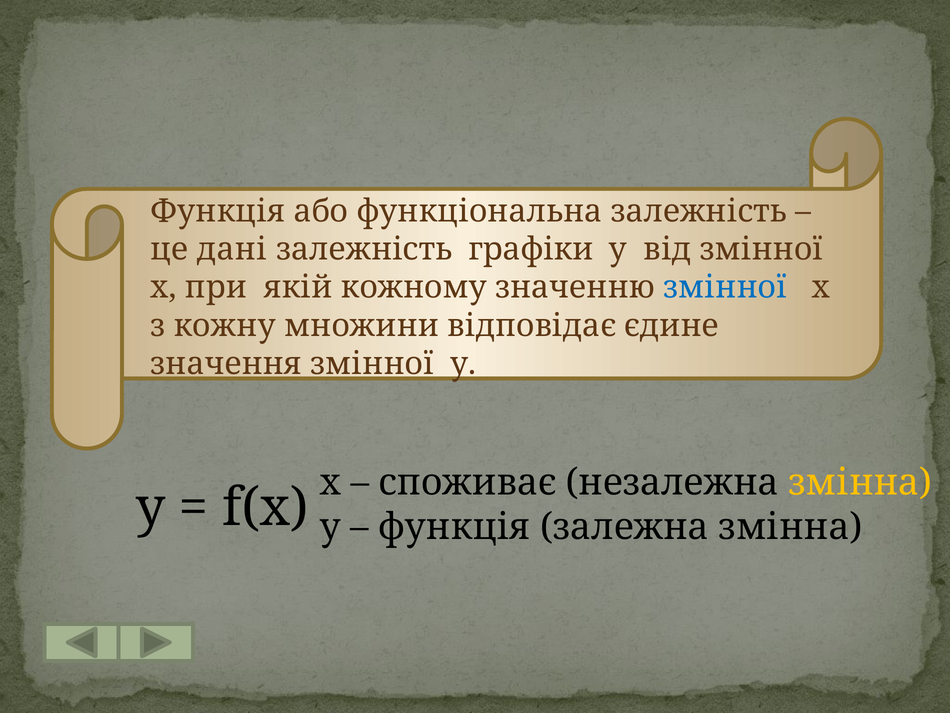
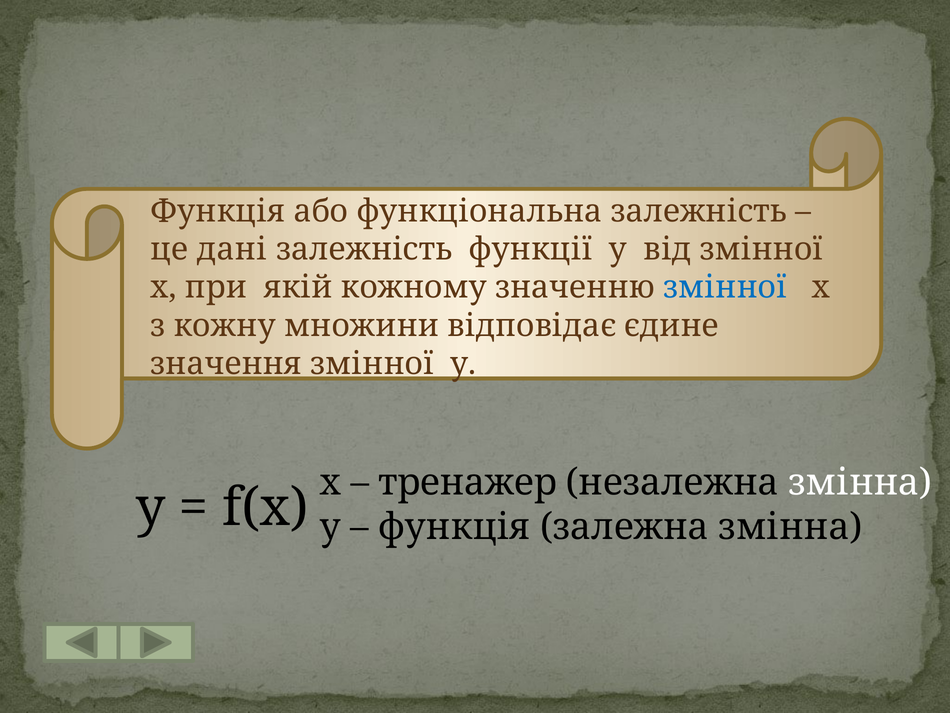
графіки: графіки -> функції
споживає: споживає -> тренажер
змінна at (860, 482) colour: yellow -> white
